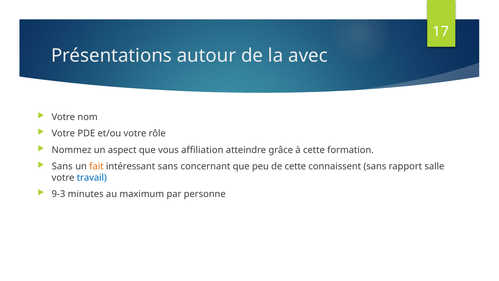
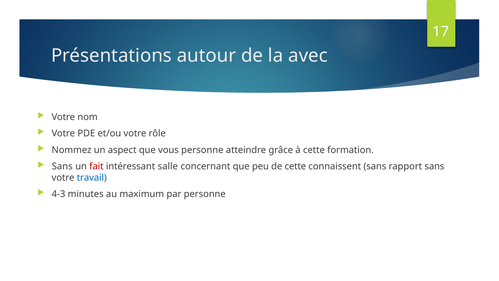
vous affiliation: affiliation -> personne
fait colour: orange -> red
intéressant sans: sans -> salle
rapport salle: salle -> sans
9-3: 9-3 -> 4-3
